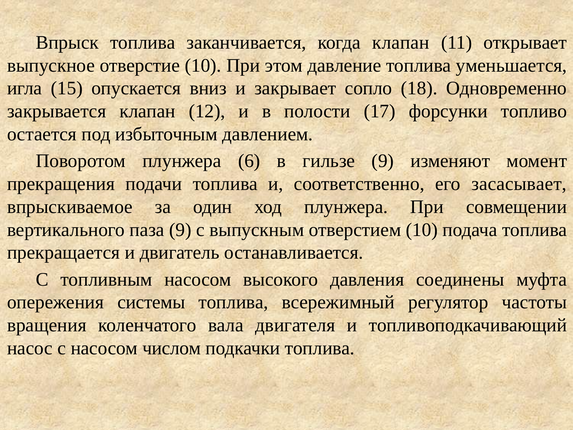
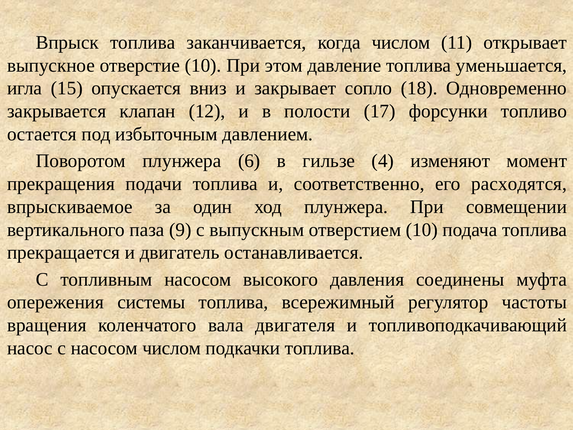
когда клапан: клапан -> числом
гильзе 9: 9 -> 4
засасывает: засасывает -> расходятся
